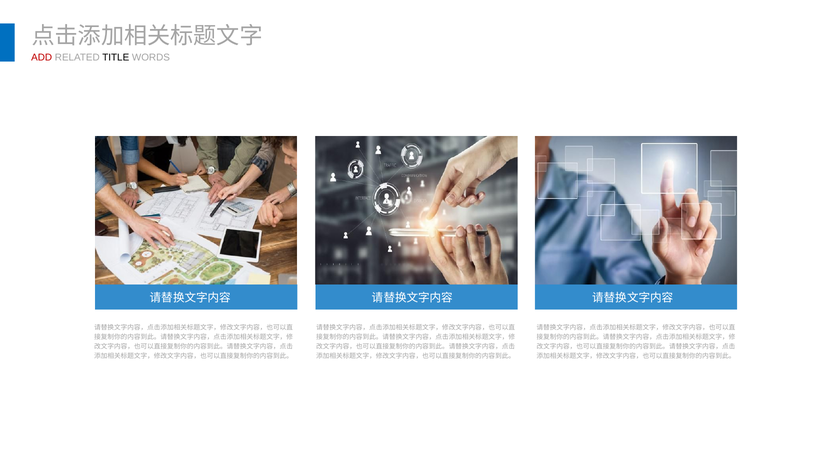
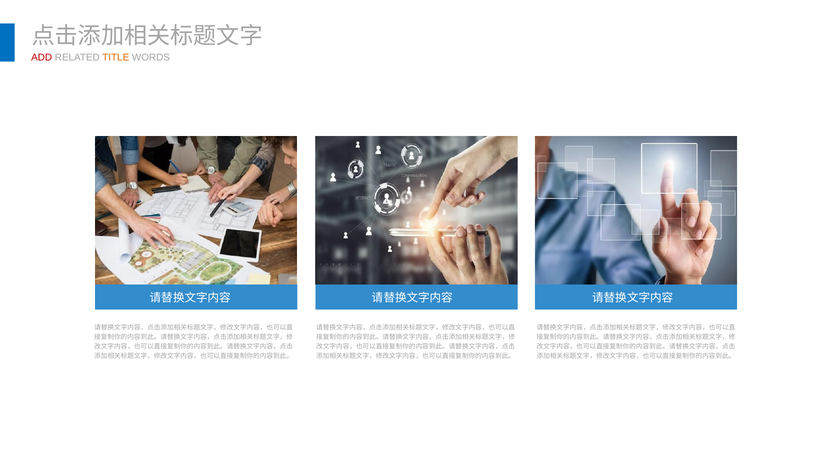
TITLE colour: black -> orange
